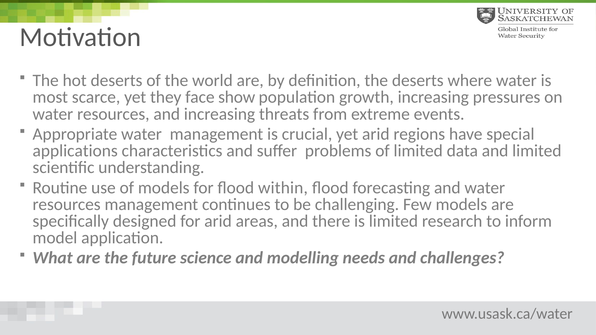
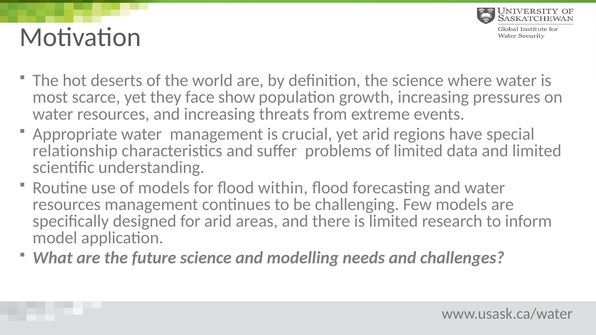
the deserts: deserts -> science
applications: applications -> relationship
